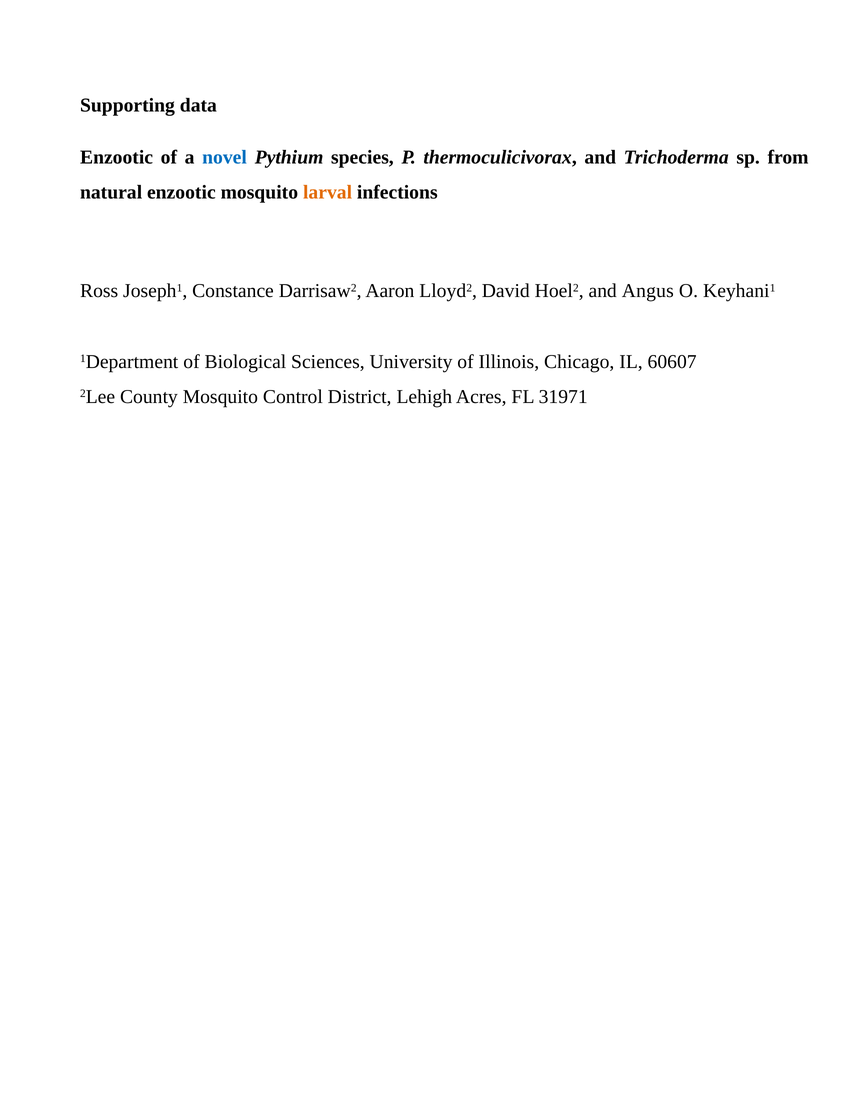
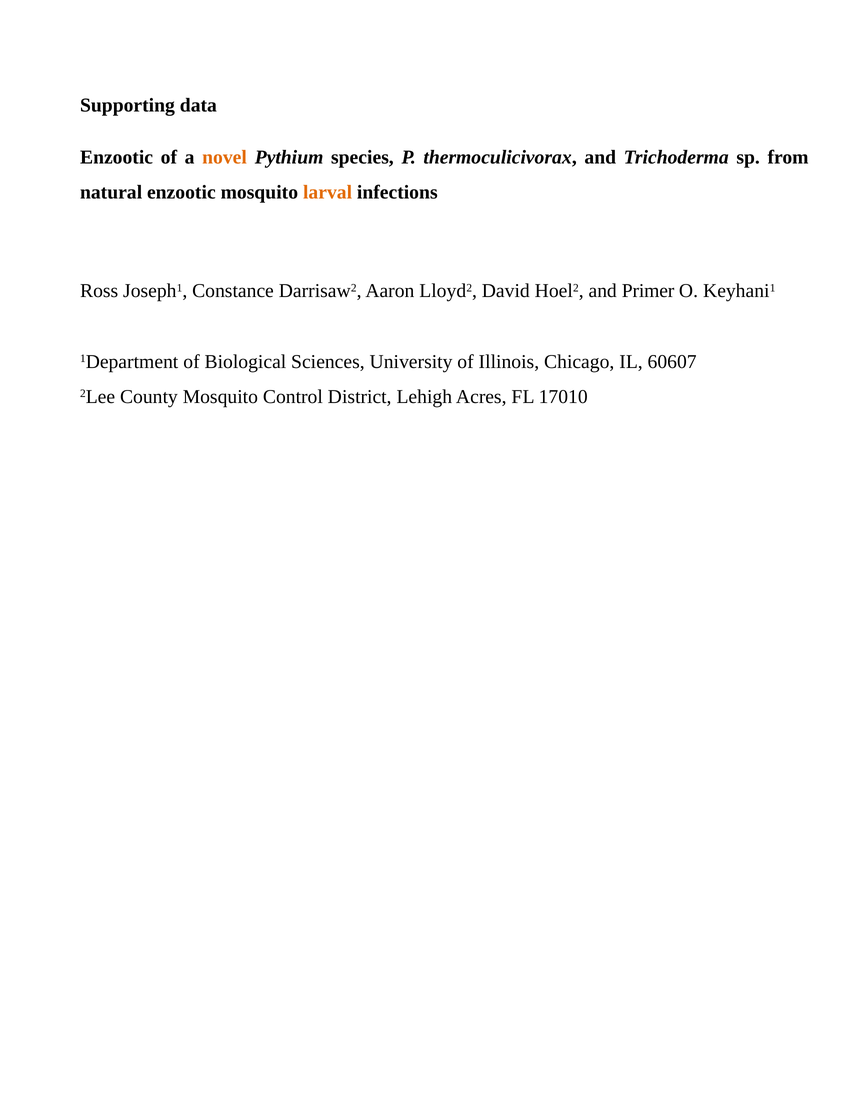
novel colour: blue -> orange
Angus: Angus -> Primer
31971: 31971 -> 17010
